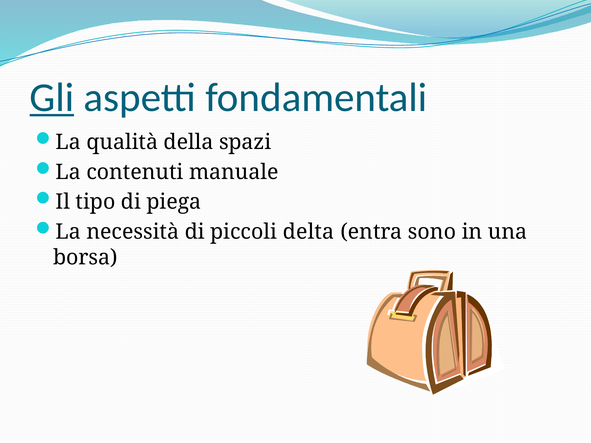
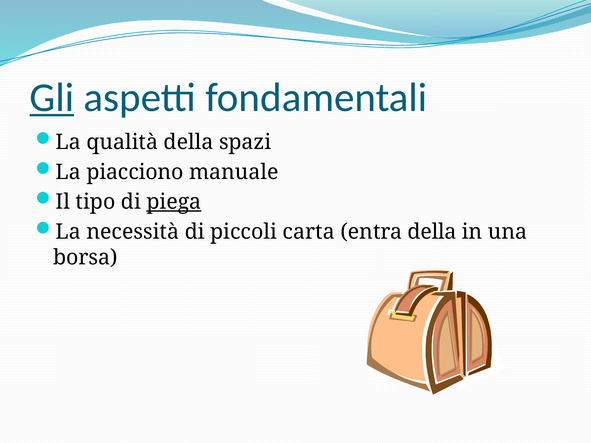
contenuti: contenuti -> piacciono
piega underline: none -> present
delta: delta -> carta
entra sono: sono -> della
